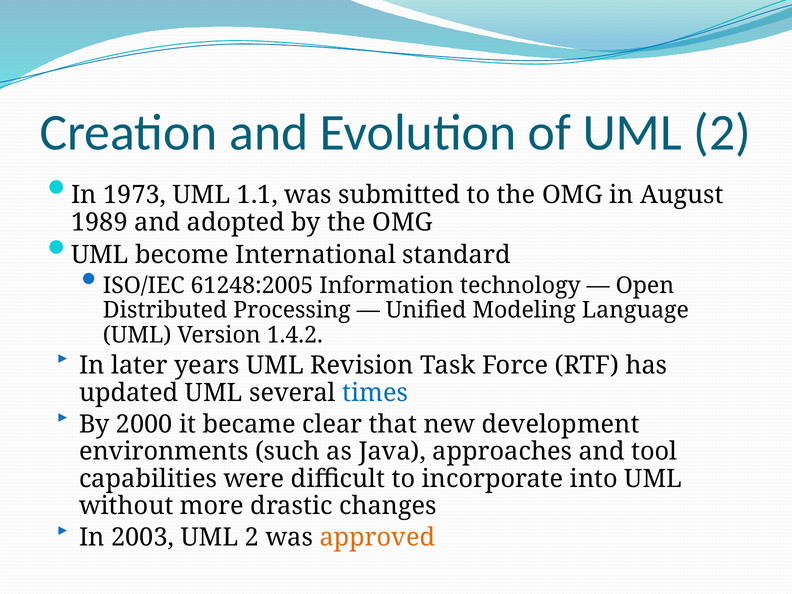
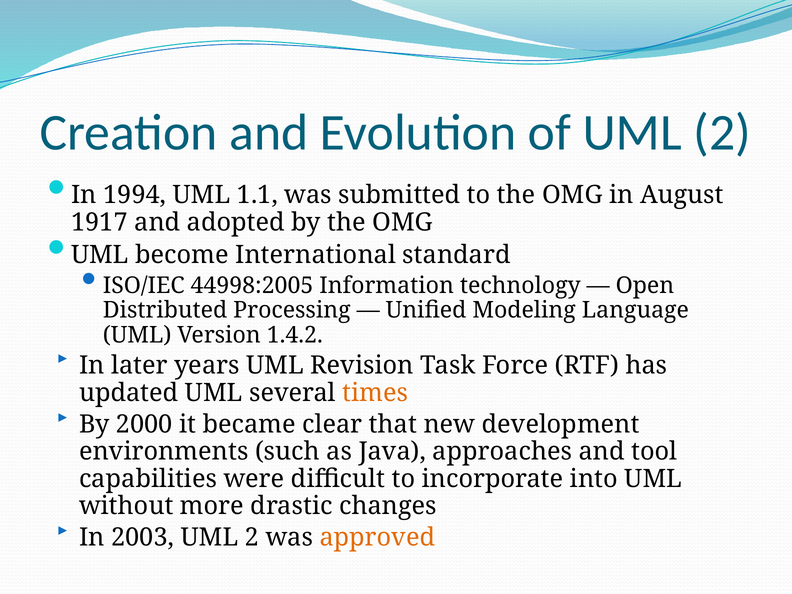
1973: 1973 -> 1994
1989: 1989 -> 1917
61248:2005: 61248:2005 -> 44998:2005
times colour: blue -> orange
